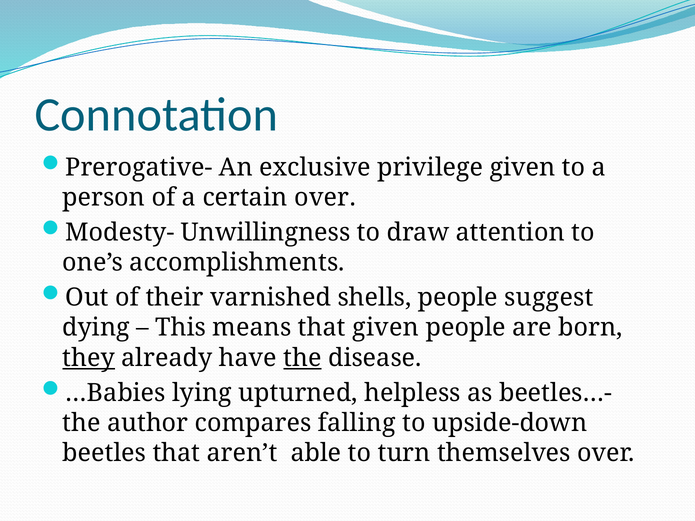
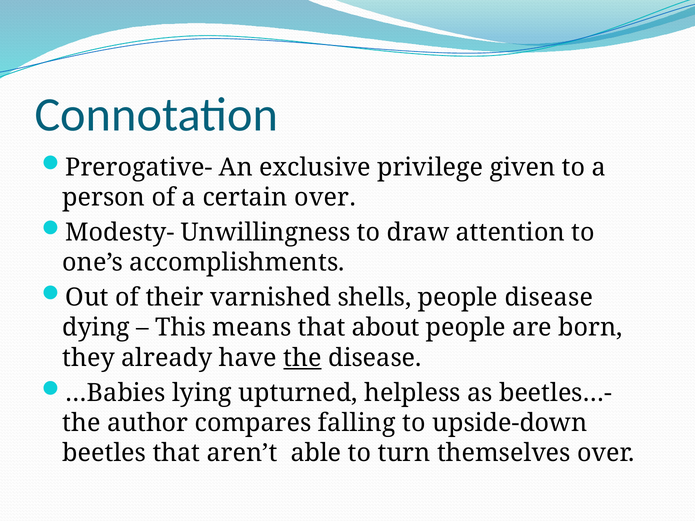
people suggest: suggest -> disease
that given: given -> about
they underline: present -> none
